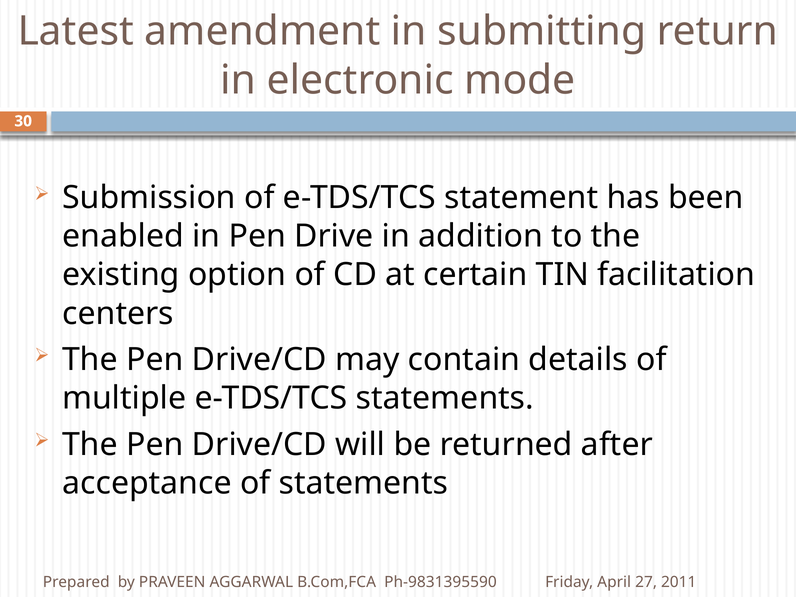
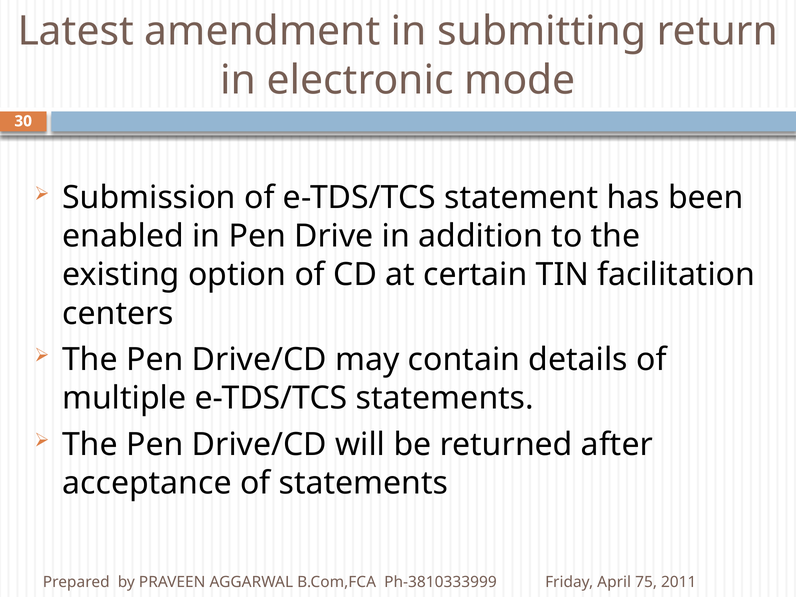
Ph-9831395590: Ph-9831395590 -> Ph-3810333999
27: 27 -> 75
